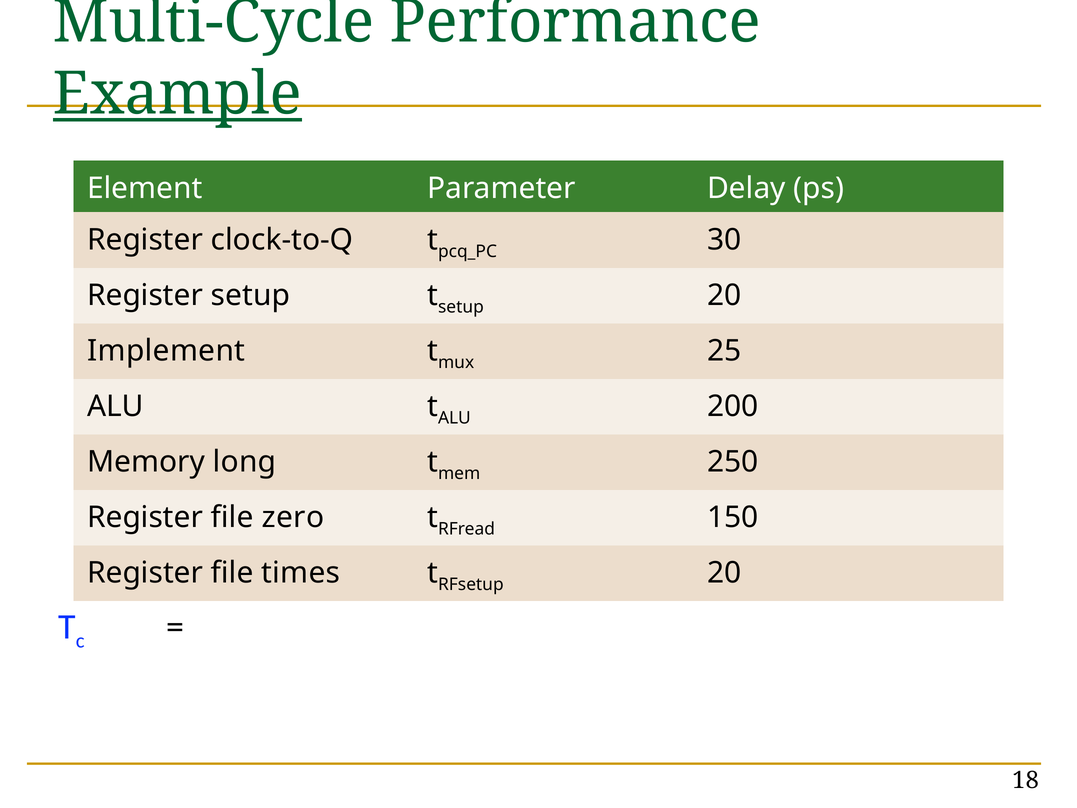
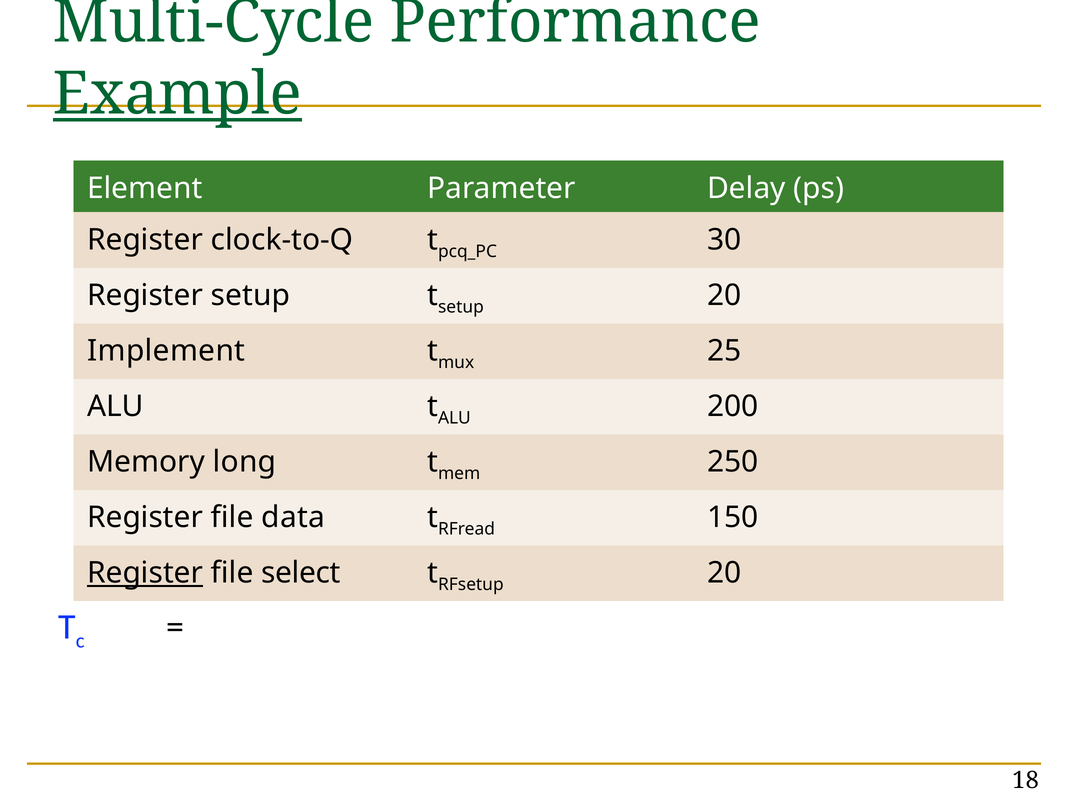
zero: zero -> data
Register at (145, 573) underline: none -> present
times: times -> select
